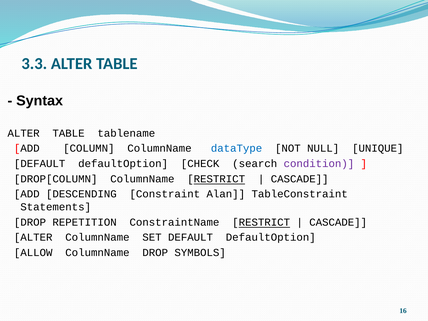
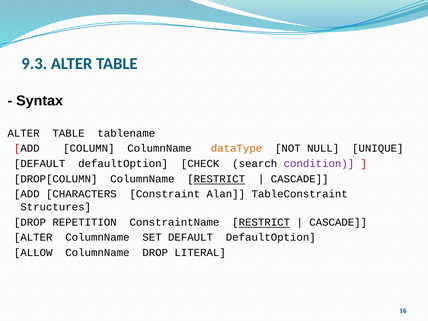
3.3: 3.3 -> 9.3
dataType colour: blue -> orange
DESCENDING: DESCENDING -> CHARACTERS
Statements: Statements -> Structures
SYMBOLS: SYMBOLS -> LITERAL
